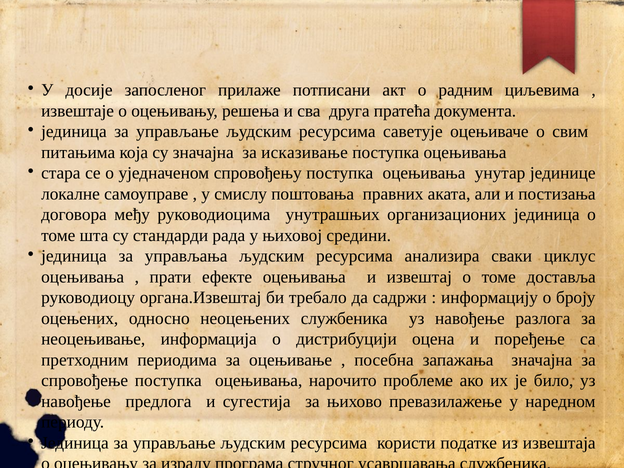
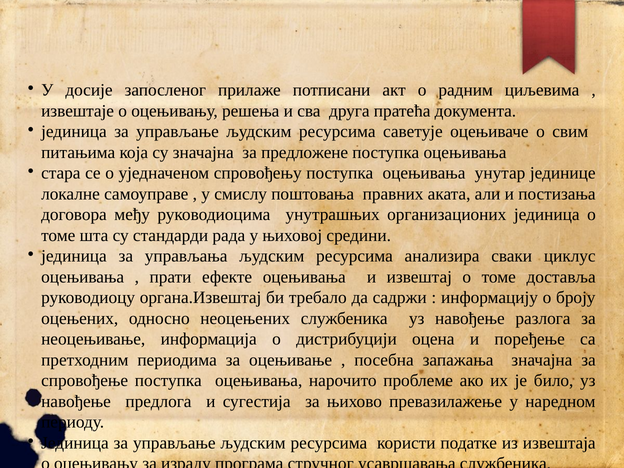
исказивање: исказивање -> предложене
